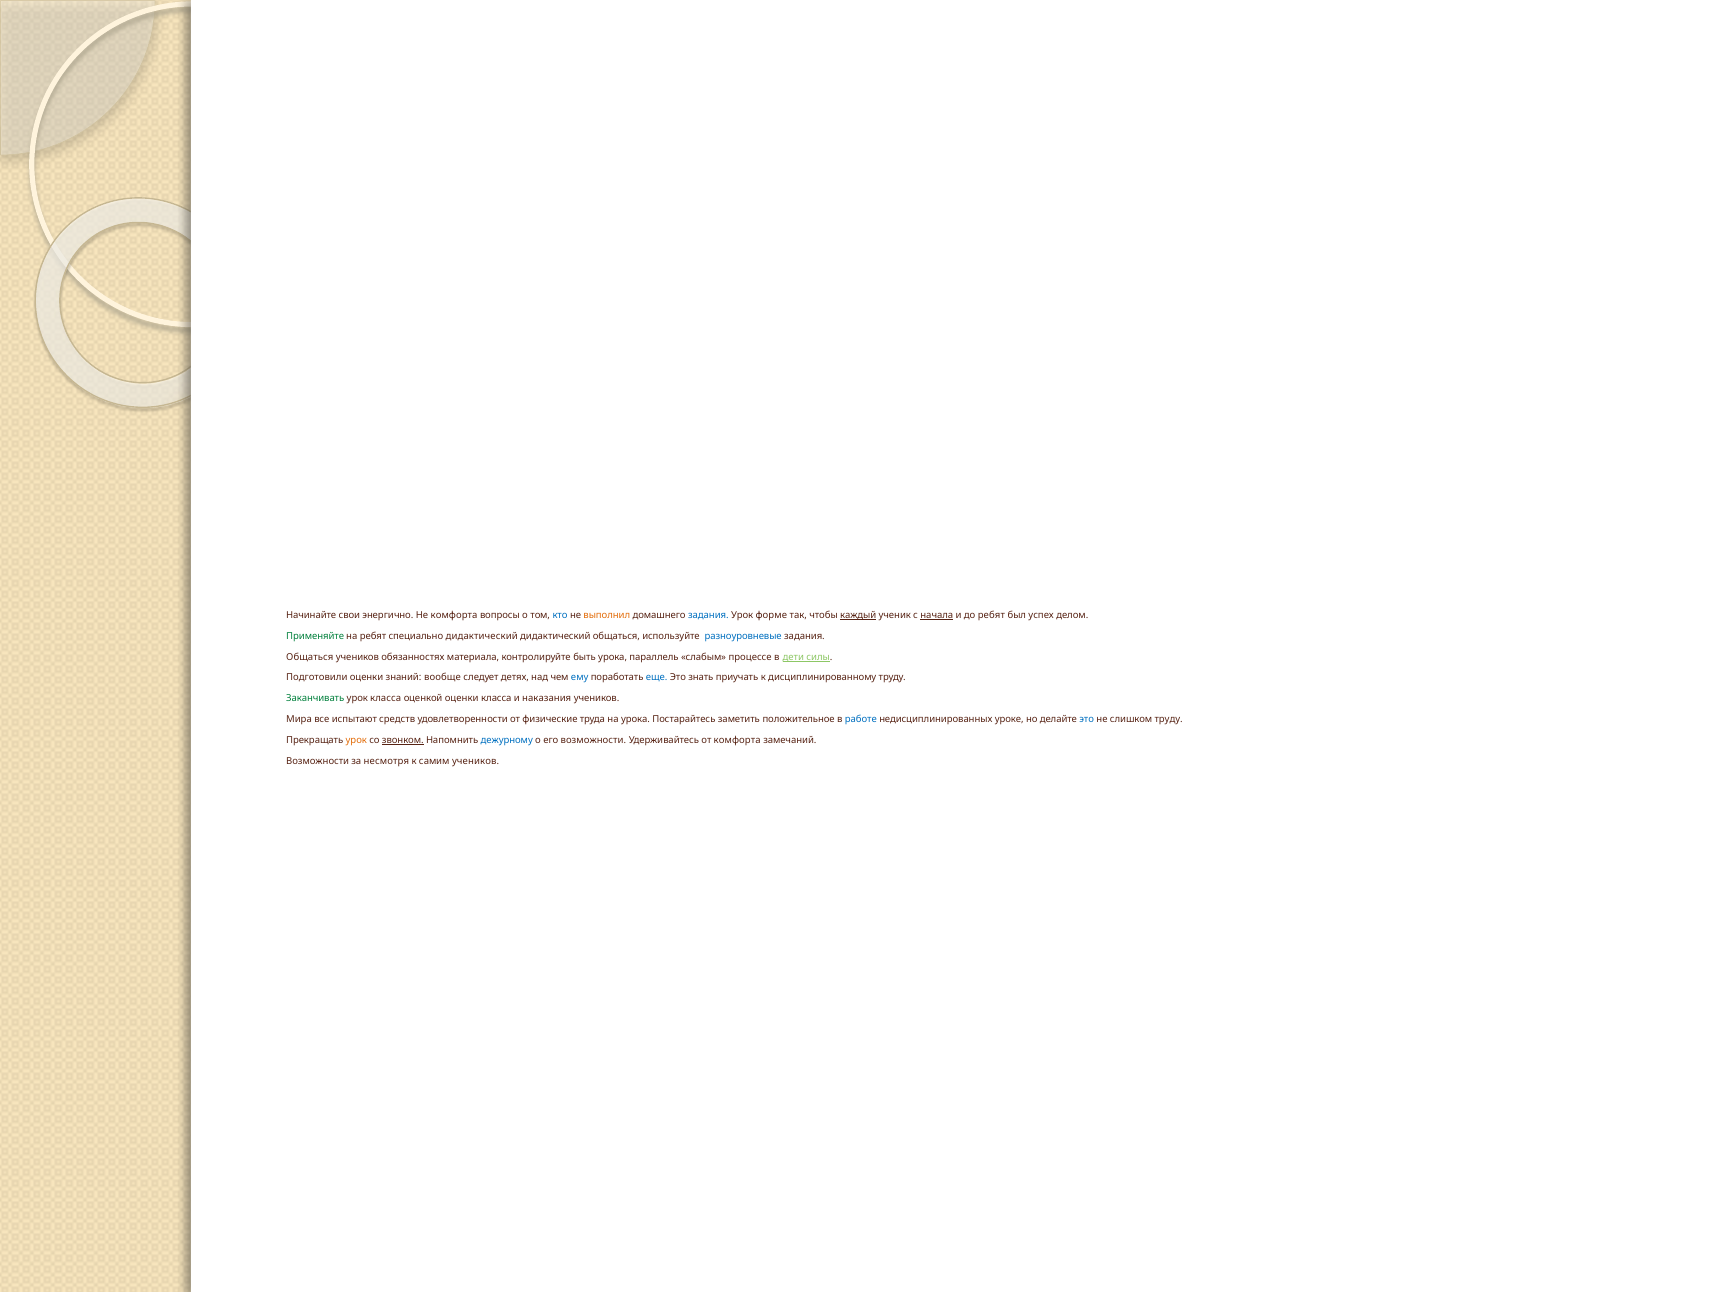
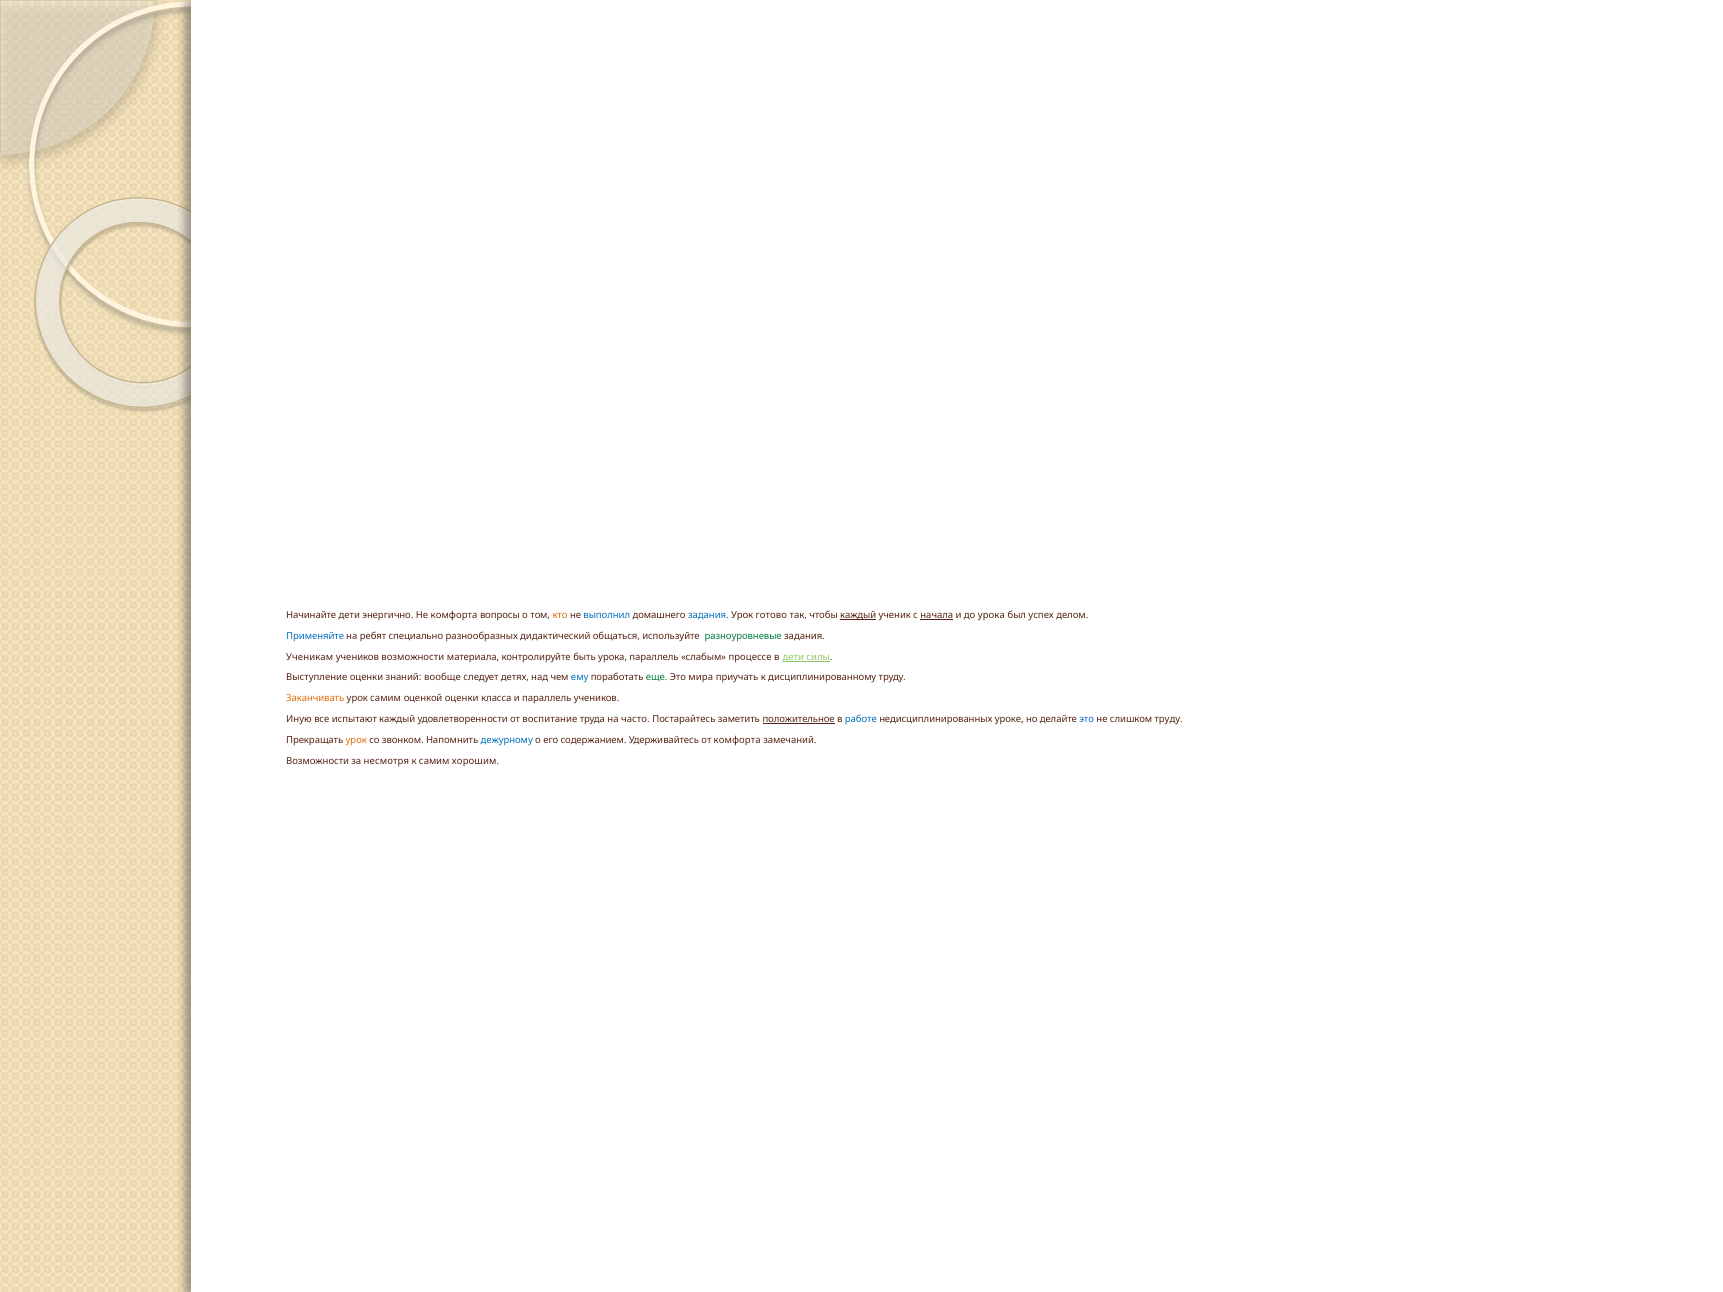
Начинайте свои: свои -> дети
кто colour: blue -> orange
выполнил colour: orange -> blue
форме: форме -> готово
до ребят: ребят -> урока
Применяйте colour: green -> blue
специально дидактический: дидактический -> разнообразных
разноуровневые colour: blue -> green
Общаться at (310, 657): Общаться -> Ученикам
учеников обязанностях: обязанностях -> возможности
Подготовили: Подготовили -> Выступление
еще colour: blue -> green
знать: знать -> мира
Заканчивать colour: green -> orange
урок класса: класса -> самим
и наказания: наказания -> параллель
Мира: Мира -> Иную
испытают средств: средств -> каждый
физические: физические -> воспитание
на урока: урока -> часто
положительное underline: none -> present
звонком underline: present -> none
его возможности: возможности -> содержанием
самим учеников: учеников -> хорошим
